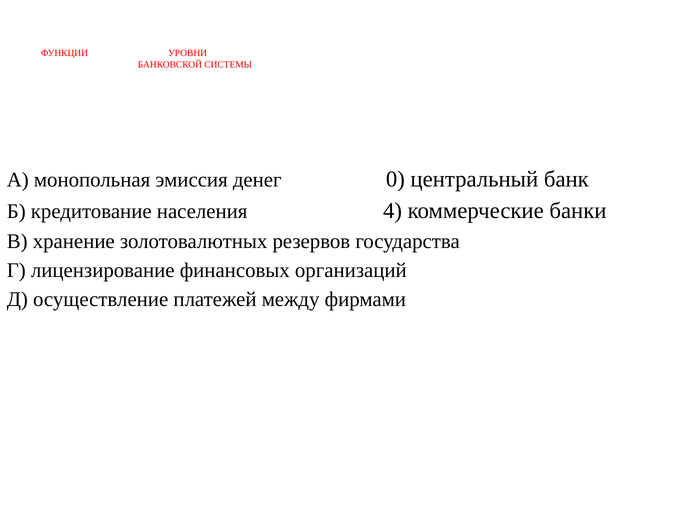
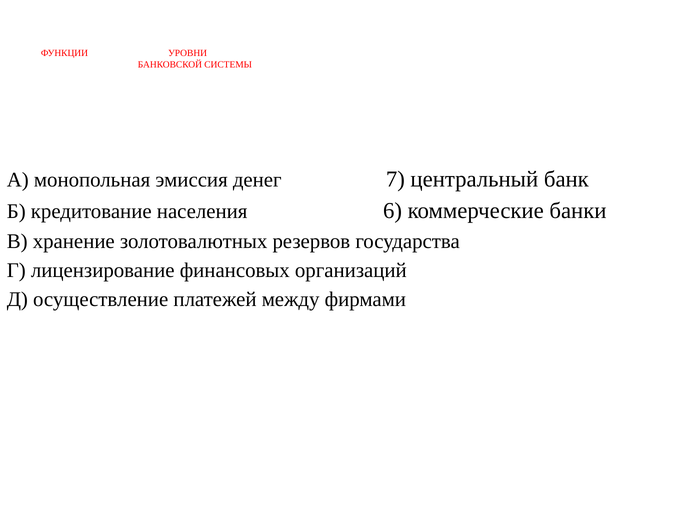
0: 0 -> 7
4: 4 -> 6
